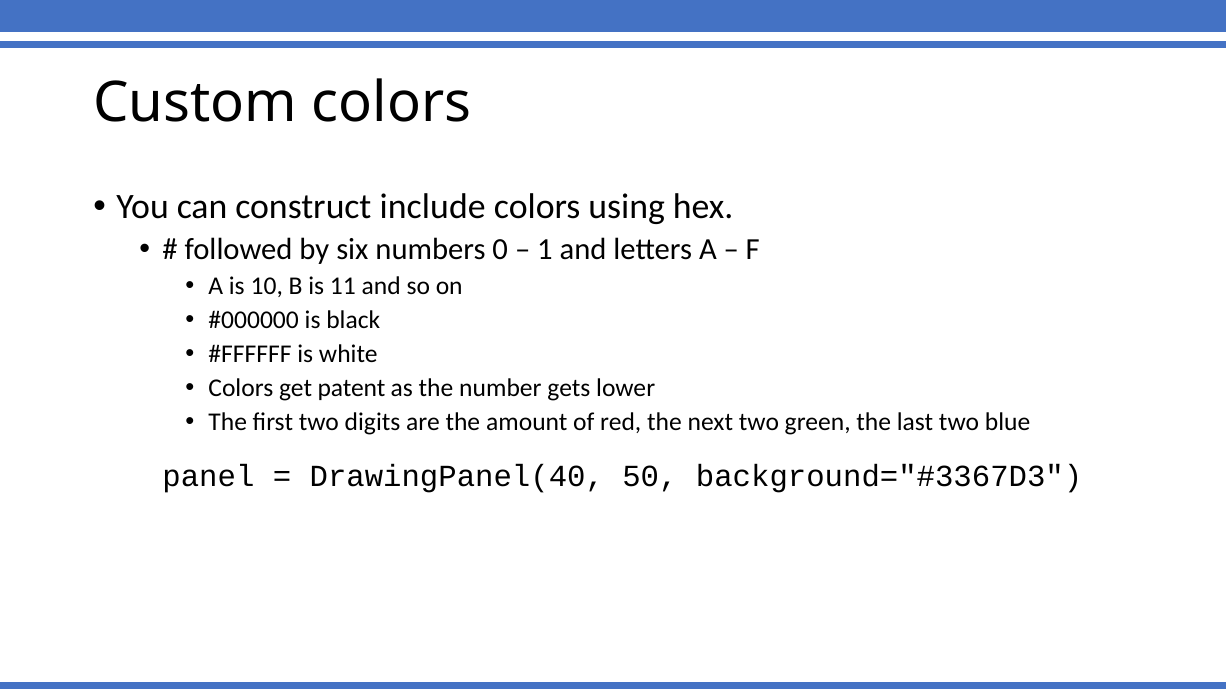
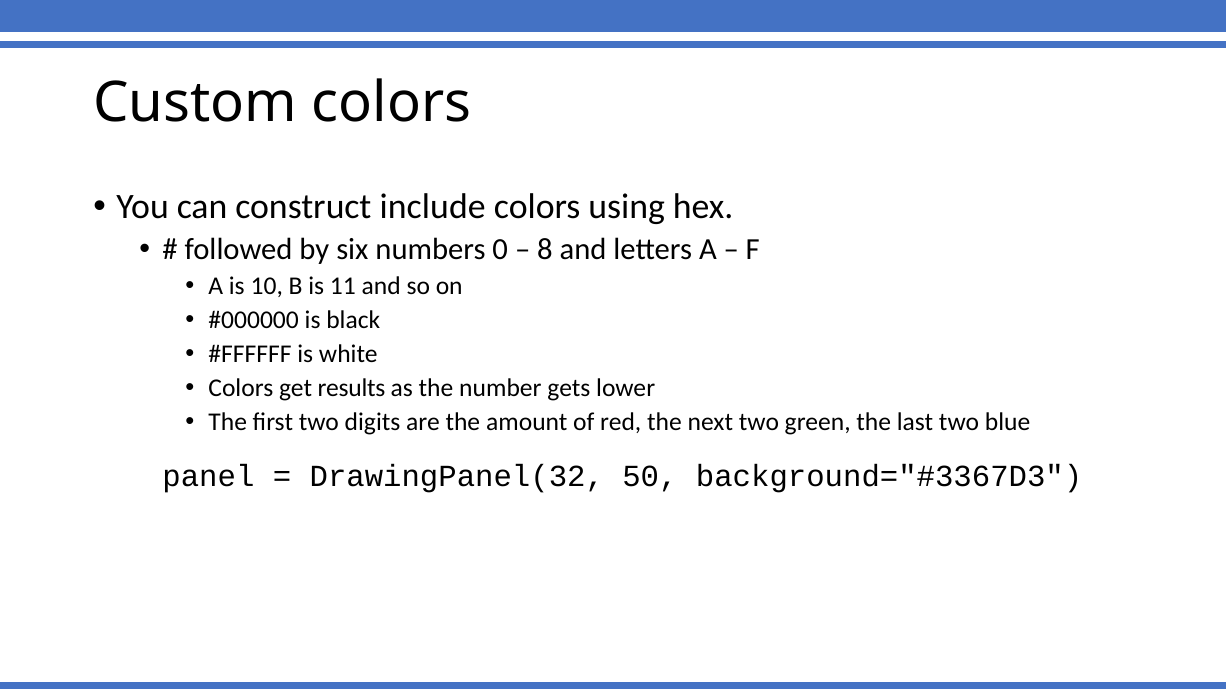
1: 1 -> 8
patent: patent -> results
DrawingPanel(40: DrawingPanel(40 -> DrawingPanel(32
